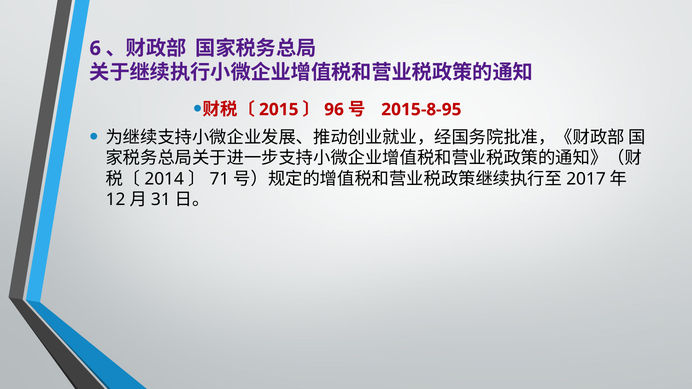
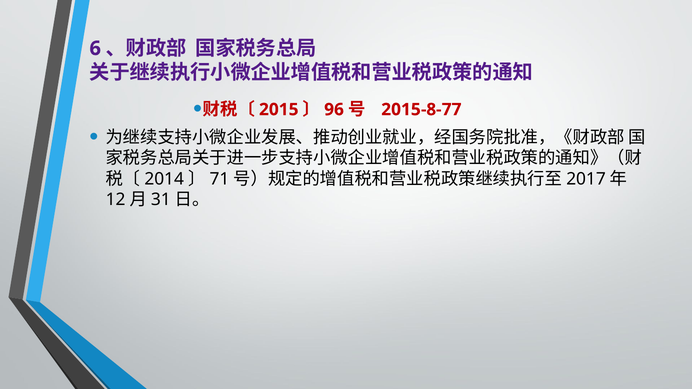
2015-8-95: 2015-8-95 -> 2015-8-77
